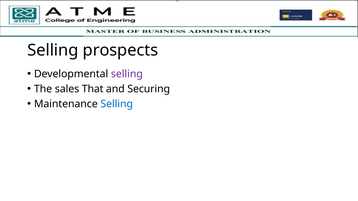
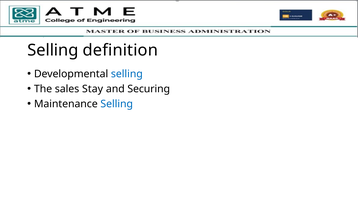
prospects: prospects -> definition
selling at (127, 74) colour: purple -> blue
That: That -> Stay
